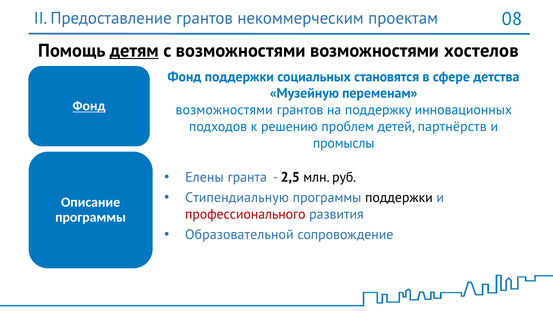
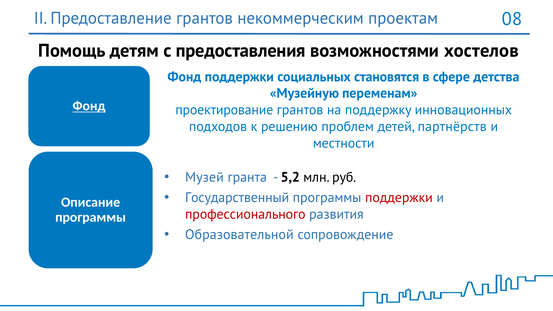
детям underline: present -> none
с возможностями: возможностями -> предоставления
возможностями at (224, 110): возможностями -> проектирование
промыслы: промыслы -> местности
Елены: Елены -> Музей
2,5: 2,5 -> 5,2
Стипендиальную: Стипендиальную -> Государственный
поддержки at (399, 198) colour: black -> red
